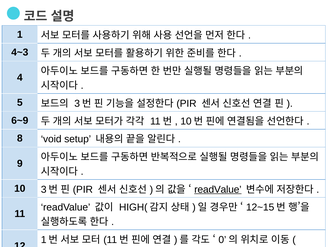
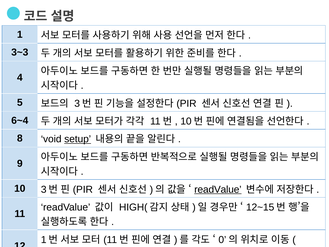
4~3: 4~3 -> 3~3
6~9: 6~9 -> 6~4
setup underline: none -> present
